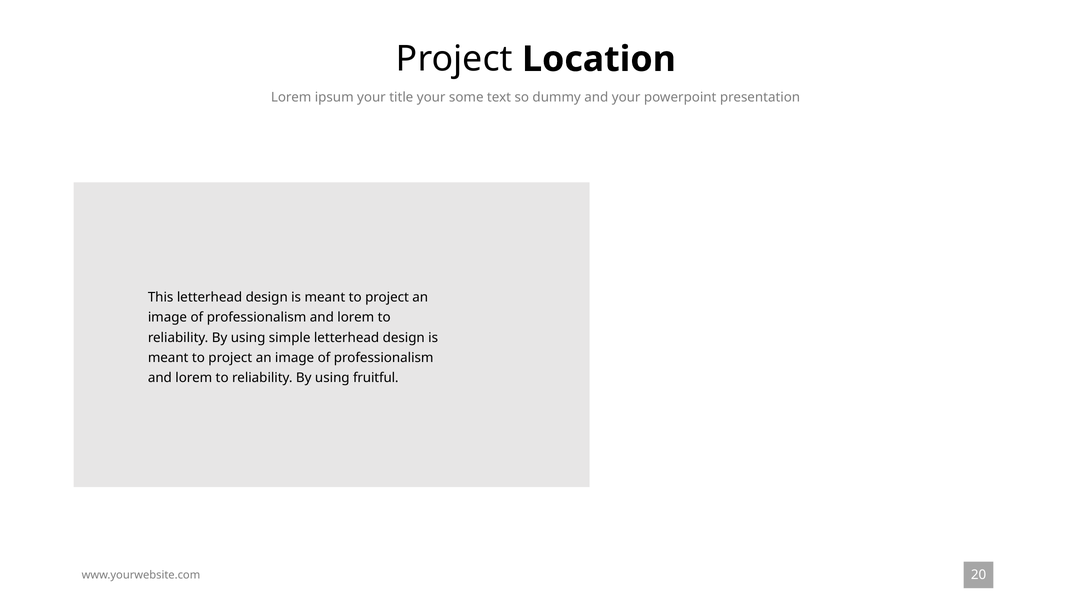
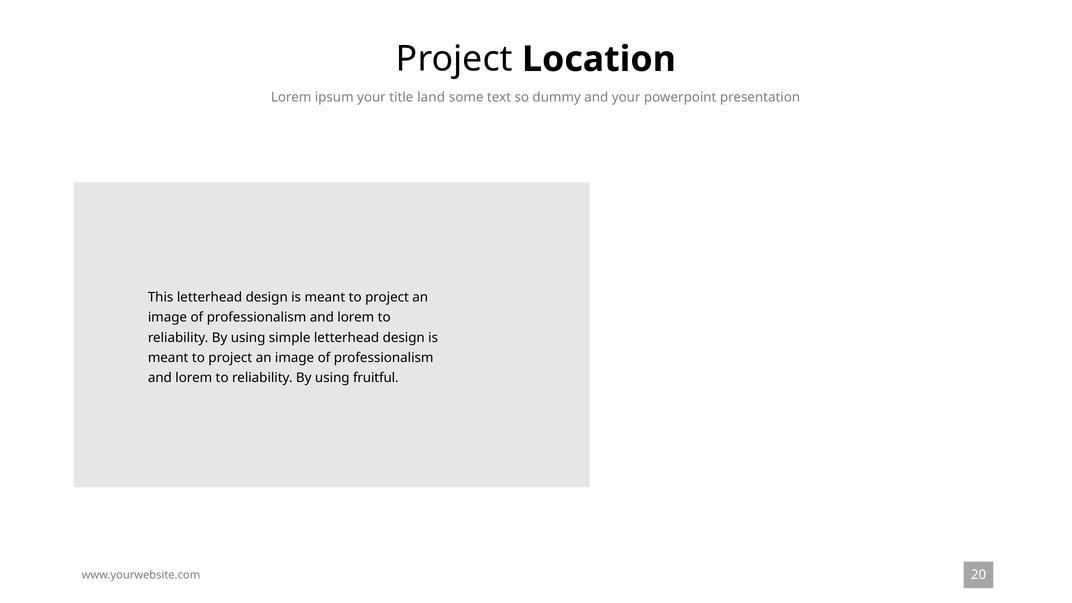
title your: your -> land
